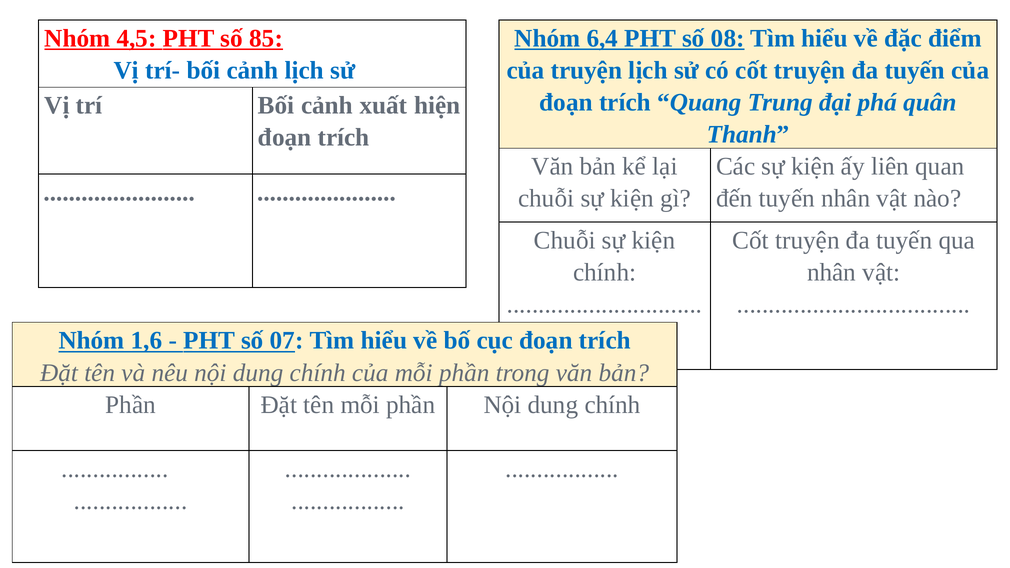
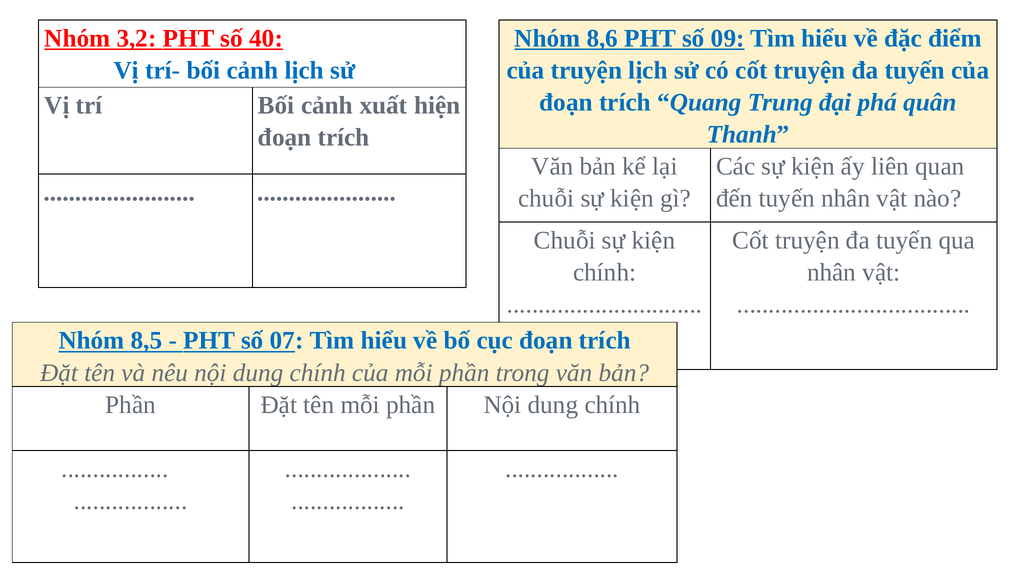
4,5: 4,5 -> 3,2
85: 85 -> 40
6,4: 6,4 -> 8,6
08: 08 -> 09
1,6: 1,6 -> 8,5
